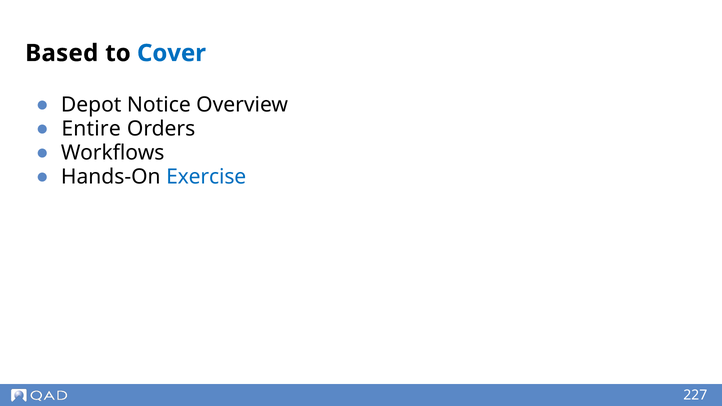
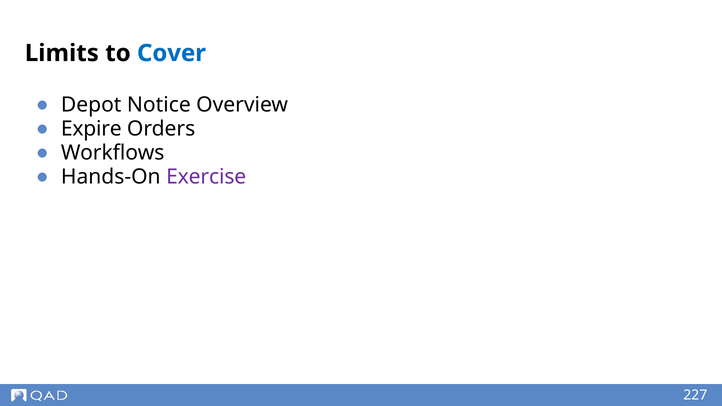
Based: Based -> Limits
Entire: Entire -> Expire
Exercise colour: blue -> purple
